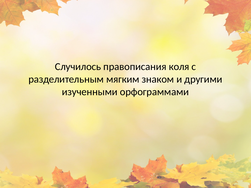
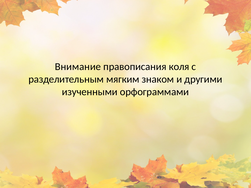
Случилось: Случилось -> Внимание
